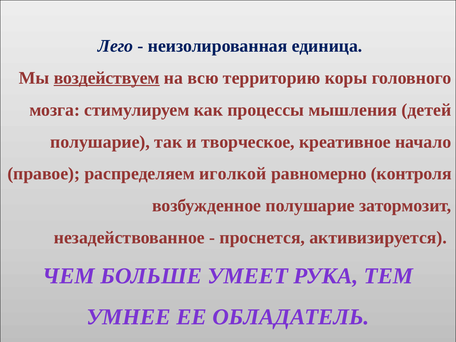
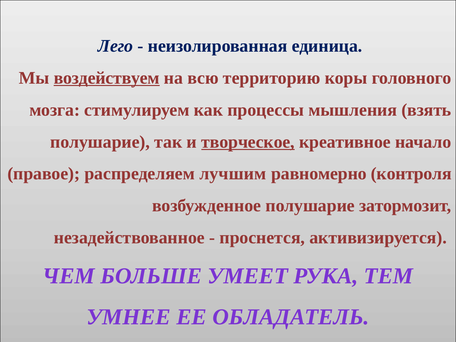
детей: детей -> взять
творческое underline: none -> present
иголкой: иголкой -> лучшим
